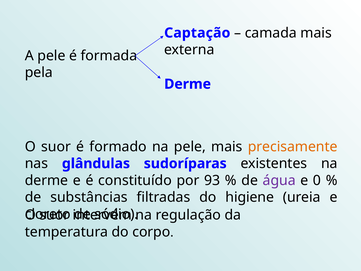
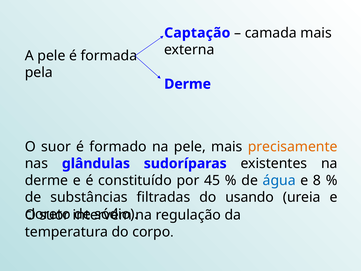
93: 93 -> 45
água colour: purple -> blue
0: 0 -> 8
higiene: higiene -> usando
